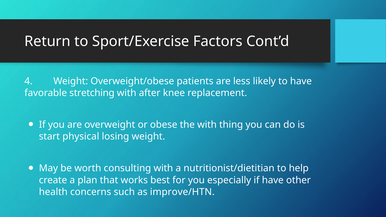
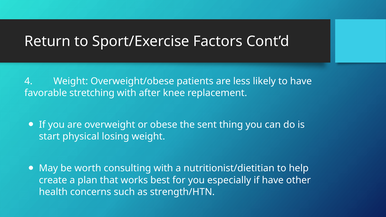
the with: with -> sent
improve/HTN: improve/HTN -> strength/HTN
